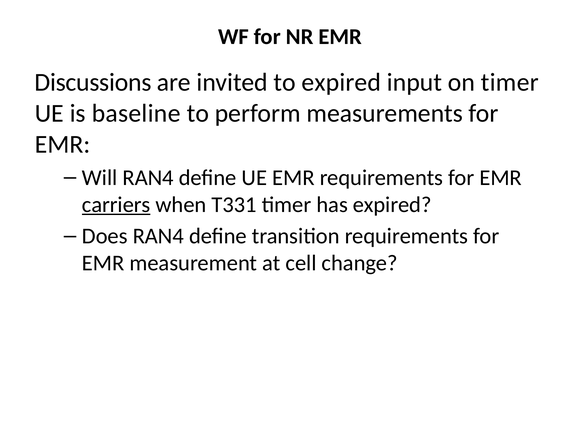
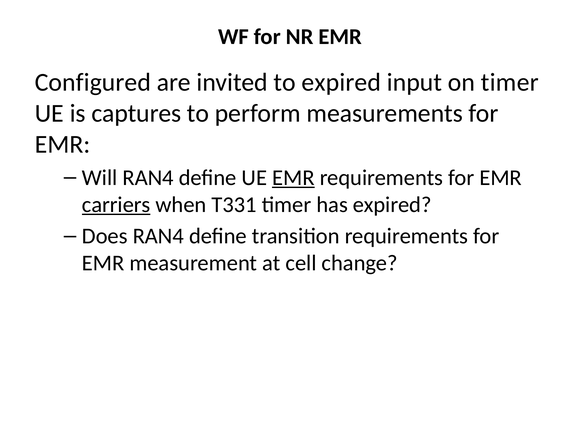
Discussions: Discussions -> Configured
baseline: baseline -> captures
EMR at (293, 178) underline: none -> present
